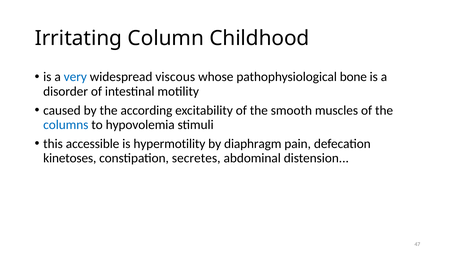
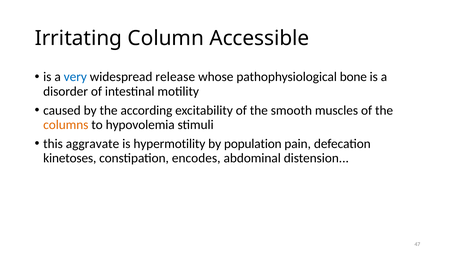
Childhood: Childhood -> Accessible
viscous: viscous -> release
columns colour: blue -> orange
accessible: accessible -> aggravate
diaphragm: diaphragm -> population
secretes: secretes -> encodes
